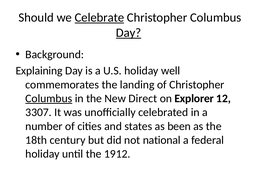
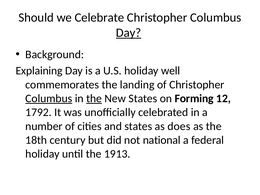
Celebrate underline: present -> none
the at (94, 98) underline: none -> present
New Direct: Direct -> States
Explorer: Explorer -> Forming
3307: 3307 -> 1792
been: been -> does
1912: 1912 -> 1913
